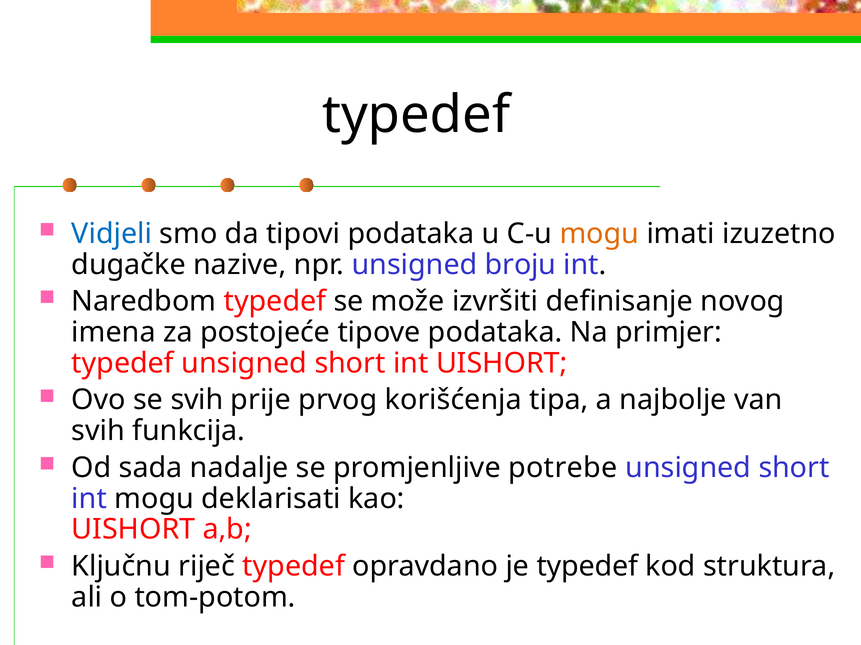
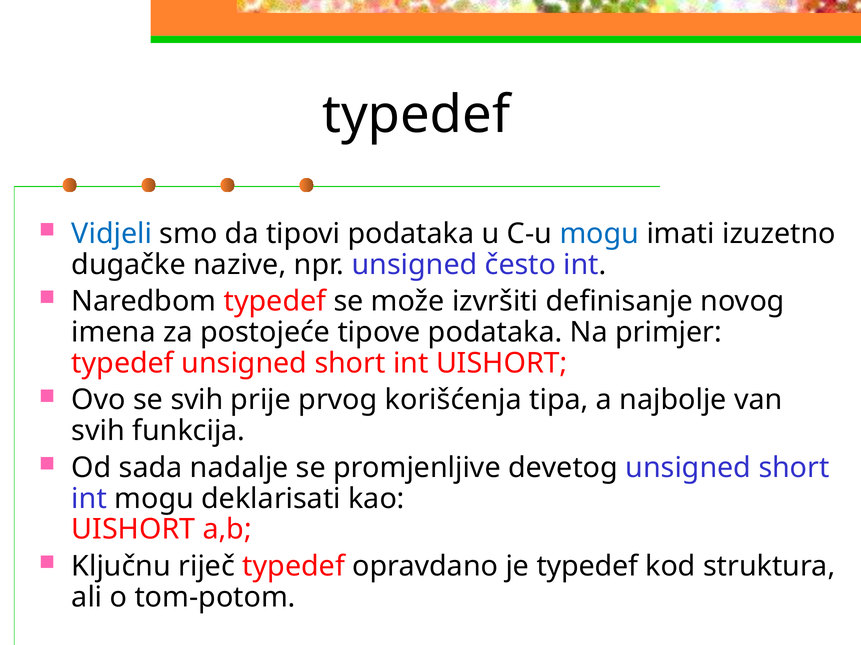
mogu at (599, 234) colour: orange -> blue
broju: broju -> često
potrebe: potrebe -> devetog
